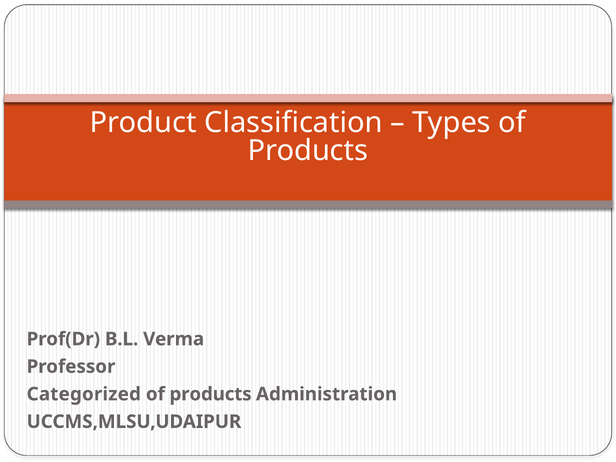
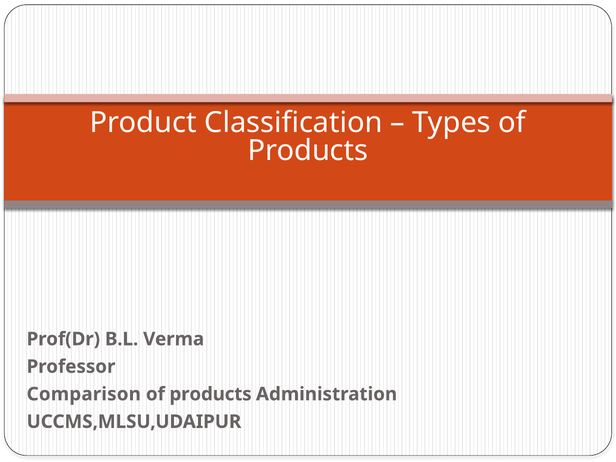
Categorized: Categorized -> Comparison
